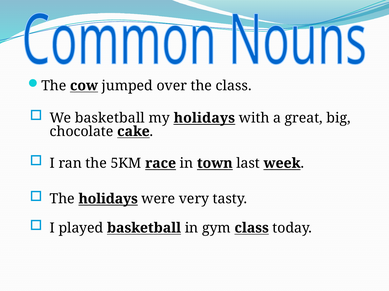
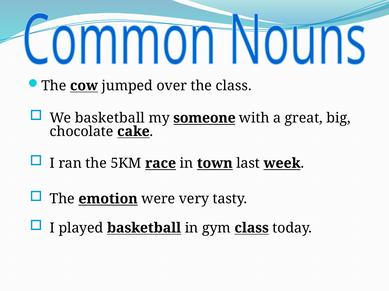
my holidays: holidays -> someone
The holidays: holidays -> emotion
